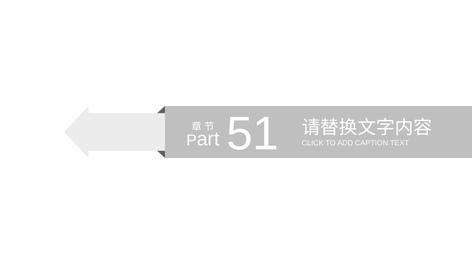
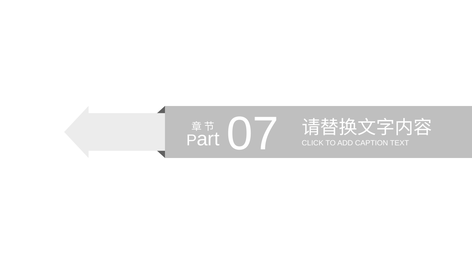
51: 51 -> 07
